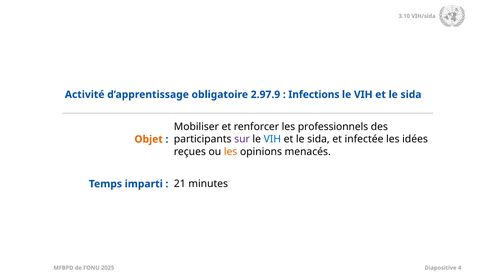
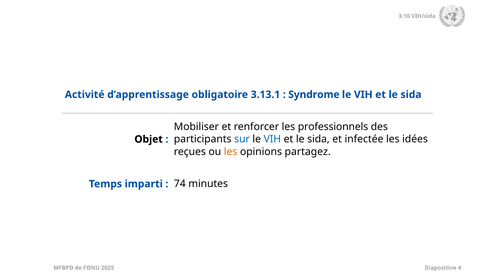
2.97.9: 2.97.9 -> 3.13.1
Infections: Infections -> Syndrome
sur colour: purple -> blue
Objet colour: orange -> black
menacés: menacés -> partagez
21: 21 -> 74
